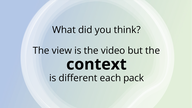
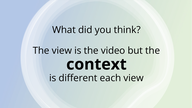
each pack: pack -> view
